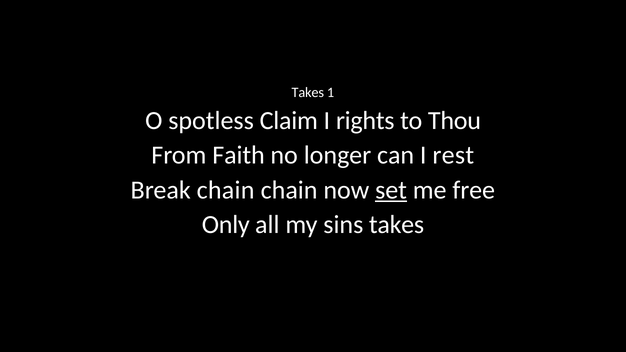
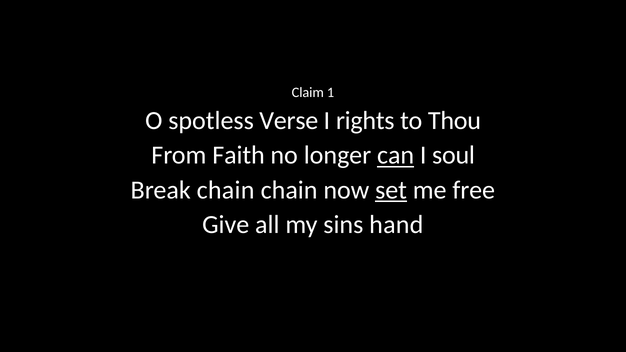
Takes at (308, 92): Takes -> Claim
Claim: Claim -> Verse
can underline: none -> present
rest: rest -> soul
Only: Only -> Give
sins takes: takes -> hand
